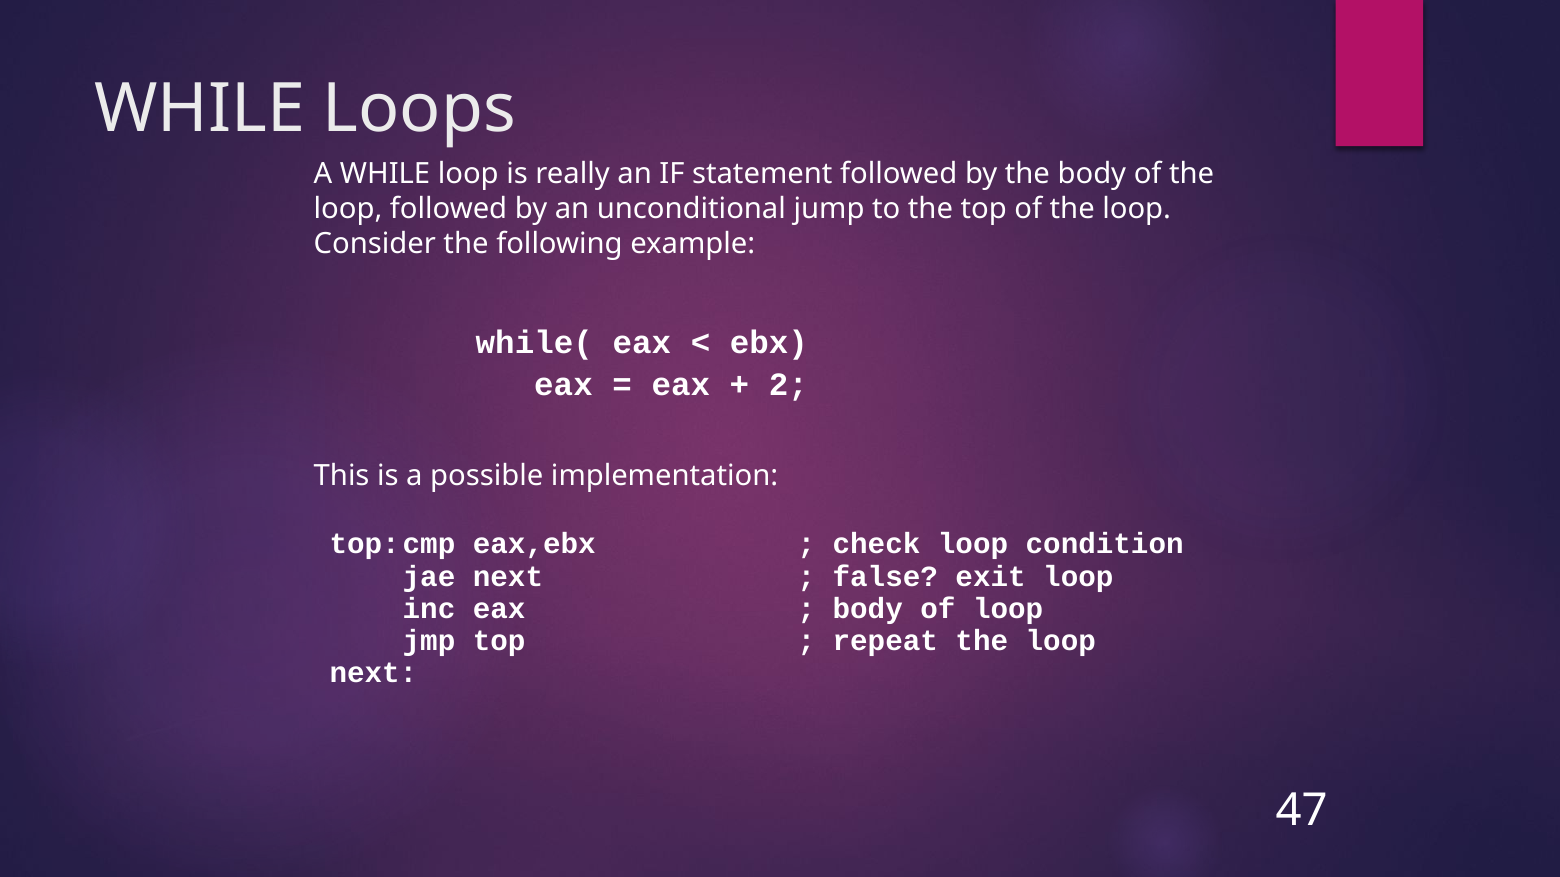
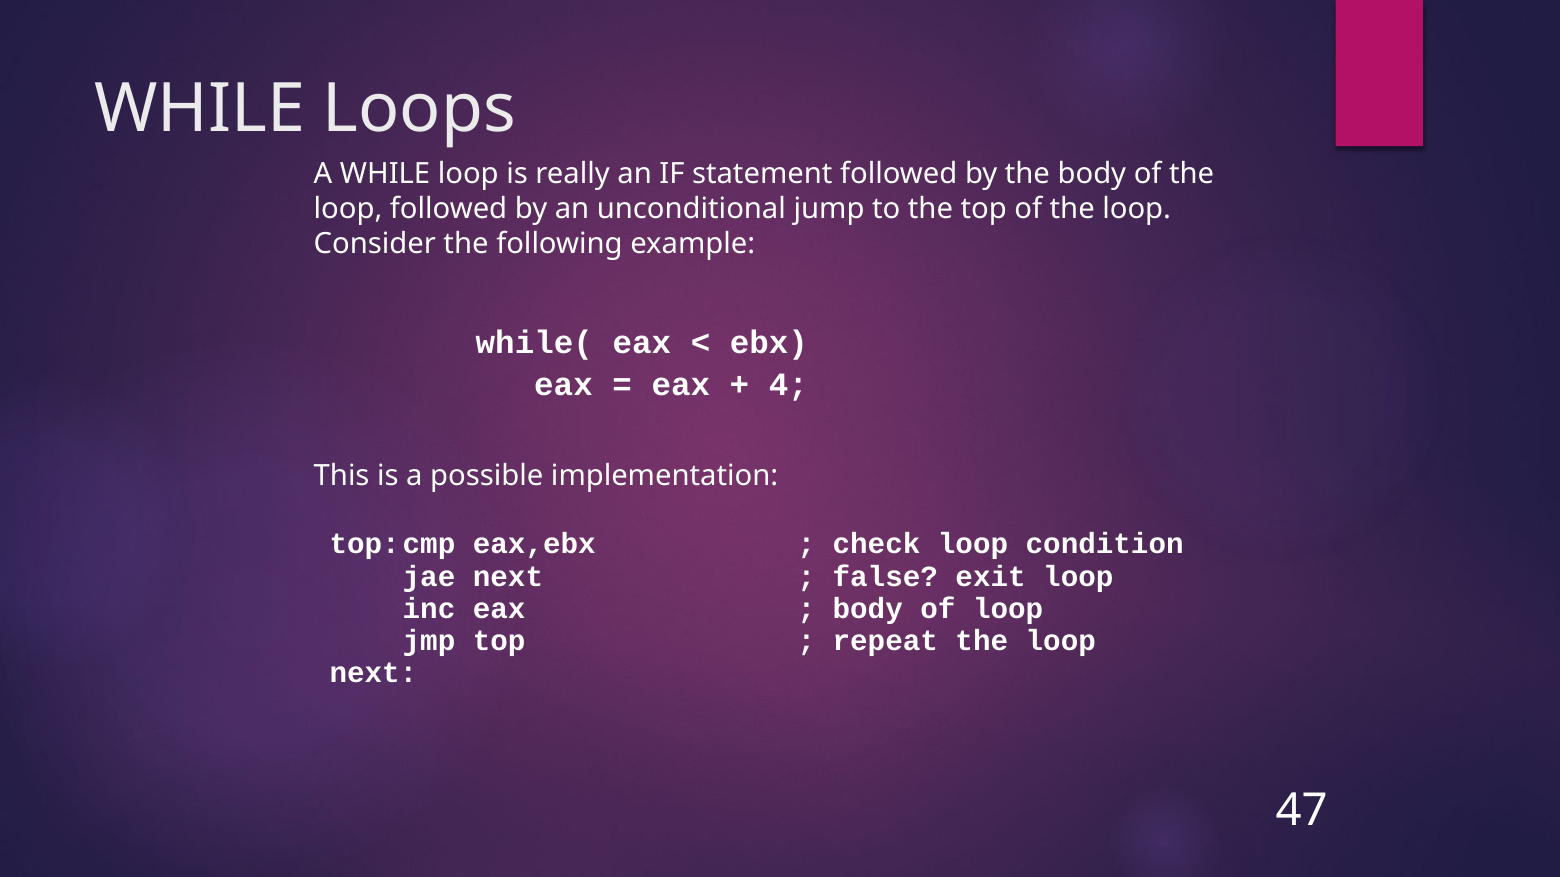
2: 2 -> 4
